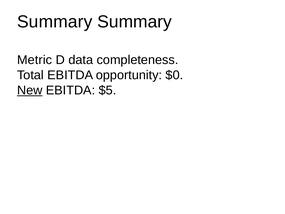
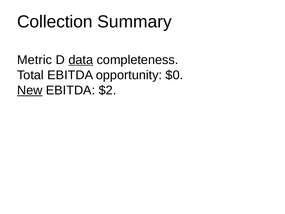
Summary at (55, 22): Summary -> Collection
data underline: none -> present
$5: $5 -> $2
